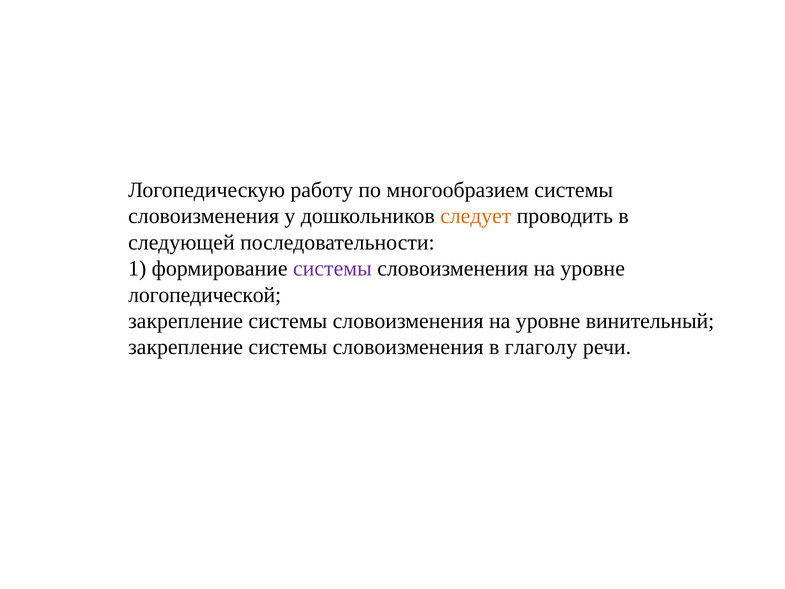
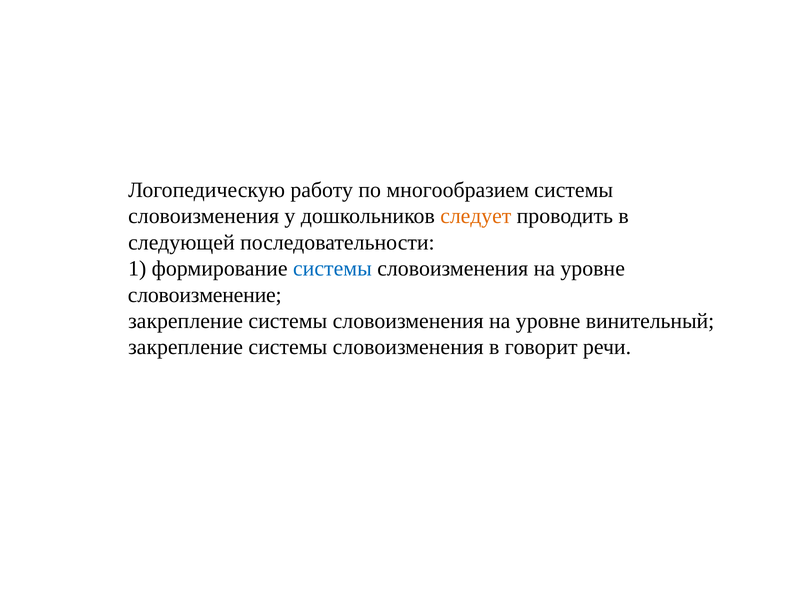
системы at (332, 269) colour: purple -> blue
логопедической: логопедической -> словоизменение
глаголу: глаголу -> говорит
